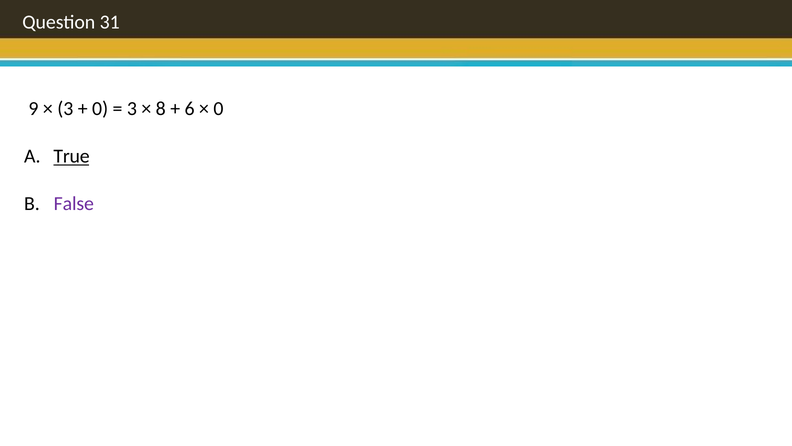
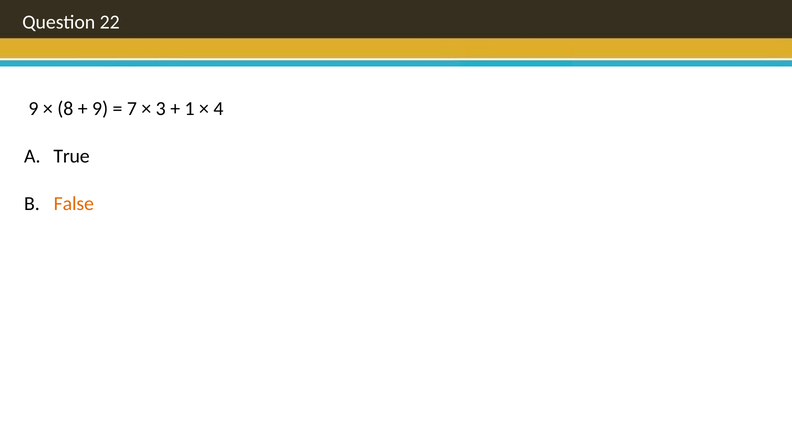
31: 31 -> 22
3 at (65, 109): 3 -> 8
0 at (100, 109): 0 -> 9
3 at (132, 109): 3 -> 7
8: 8 -> 3
6: 6 -> 1
0 at (218, 109): 0 -> 4
True underline: present -> none
False colour: purple -> orange
